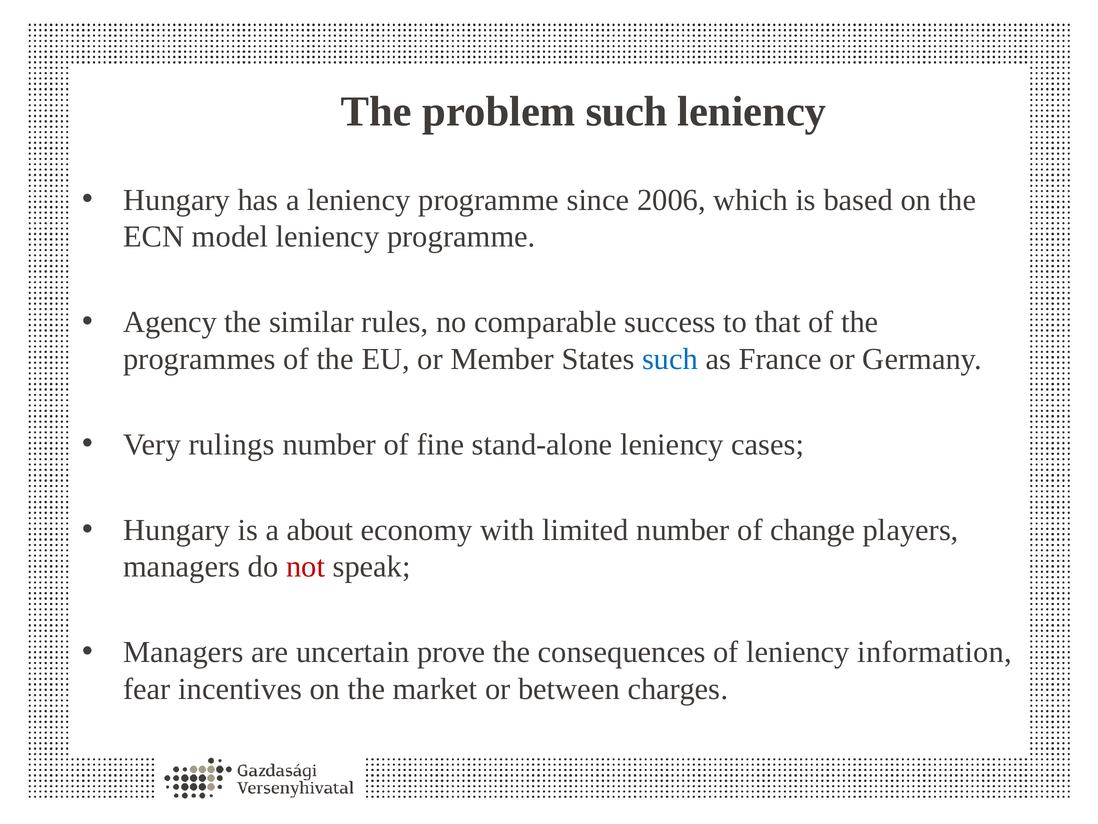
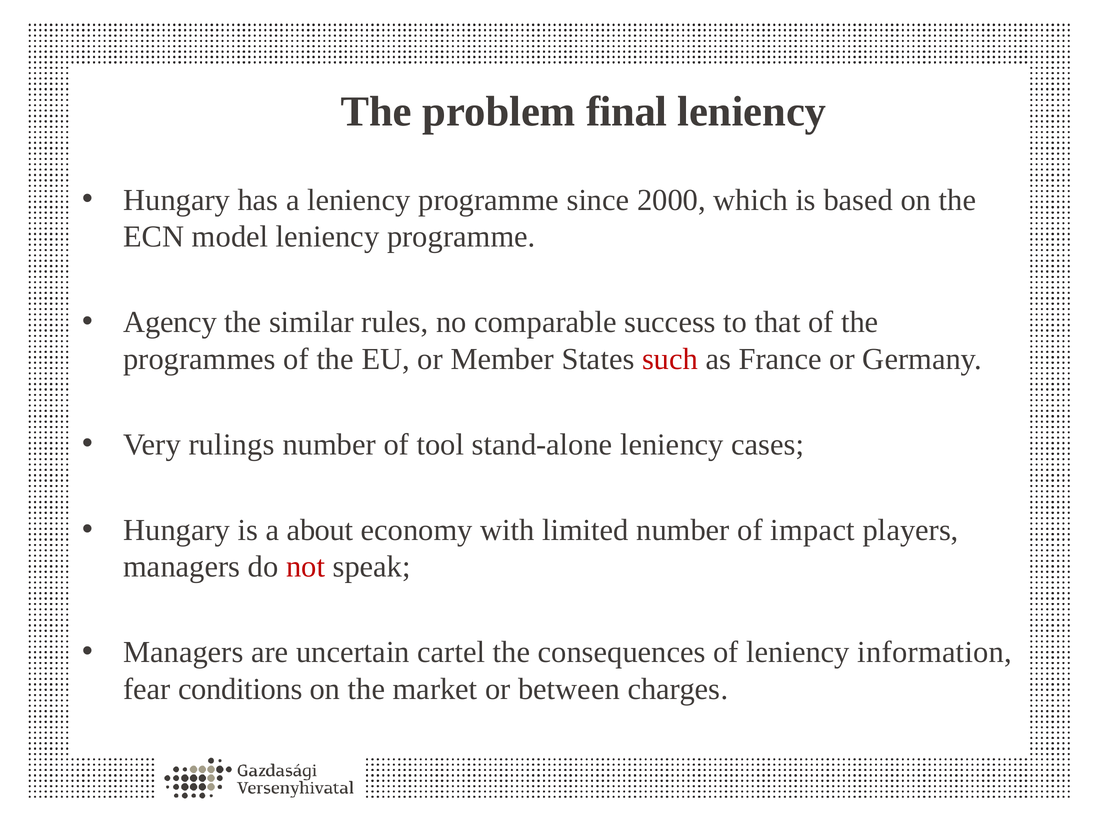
problem such: such -> final
2006: 2006 -> 2000
such at (670, 359) colour: blue -> red
fine: fine -> tool
change: change -> impact
prove: prove -> cartel
incentives: incentives -> conditions
